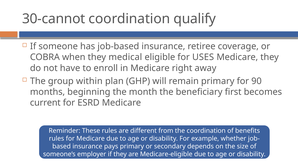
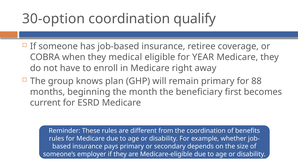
30-cannot: 30-cannot -> 30-option
USES: USES -> YEAR
within: within -> knows
90: 90 -> 88
